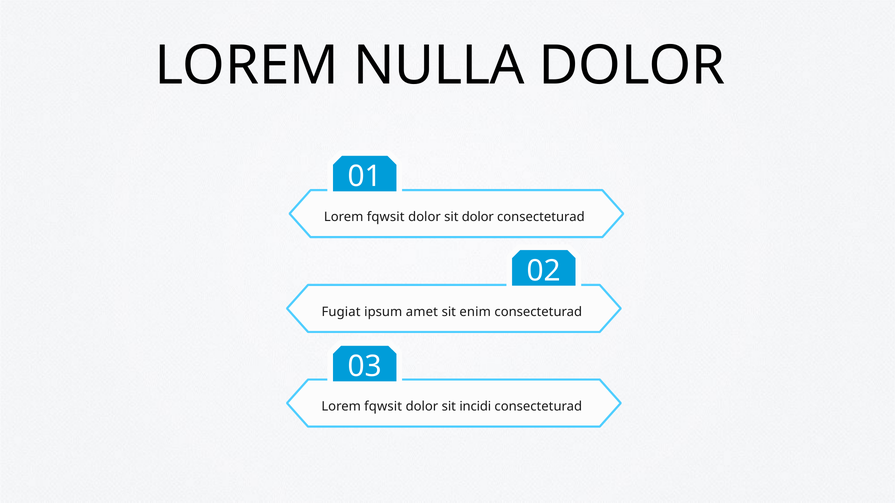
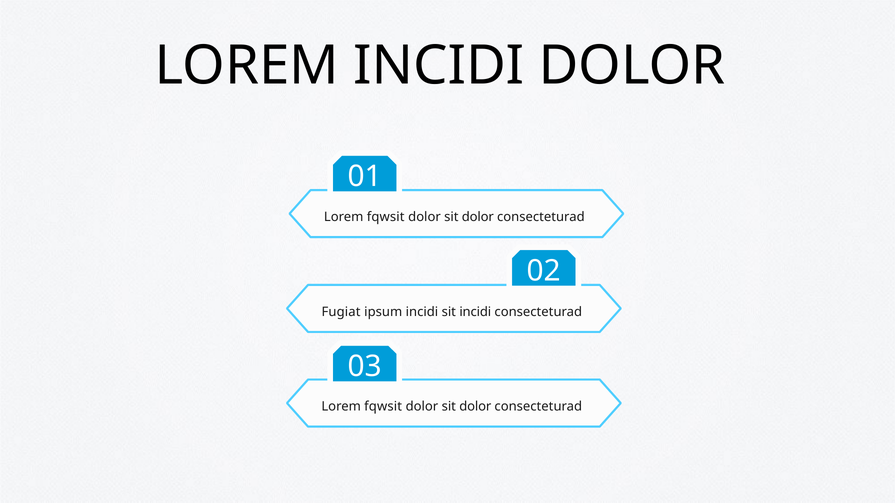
LOREM NULLA: NULLA -> INCIDI
ipsum amet: amet -> incidi
sit enim: enim -> incidi
incidi at (475, 407): incidi -> dolor
